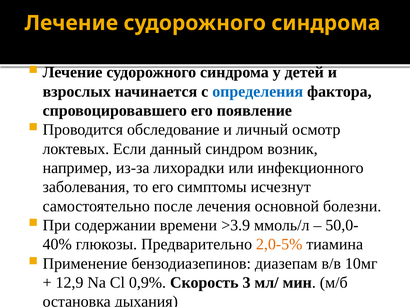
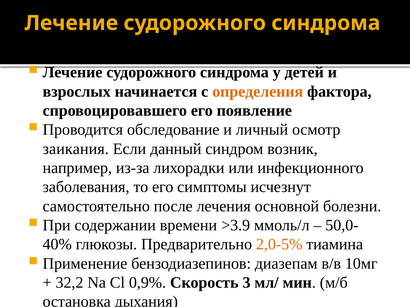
определения colour: blue -> orange
локтевых: локтевых -> заикания
12,9: 12,9 -> 32,2
